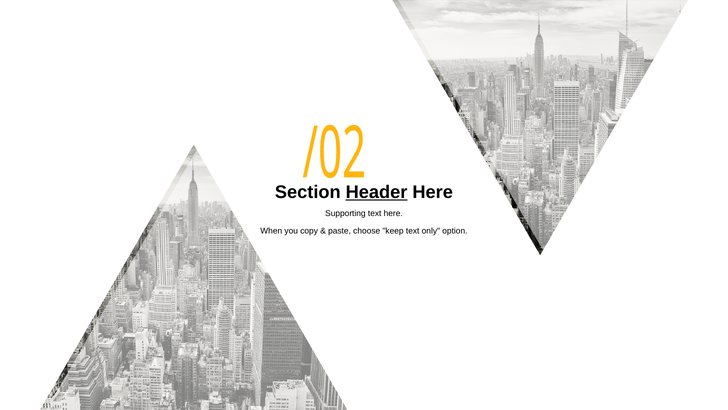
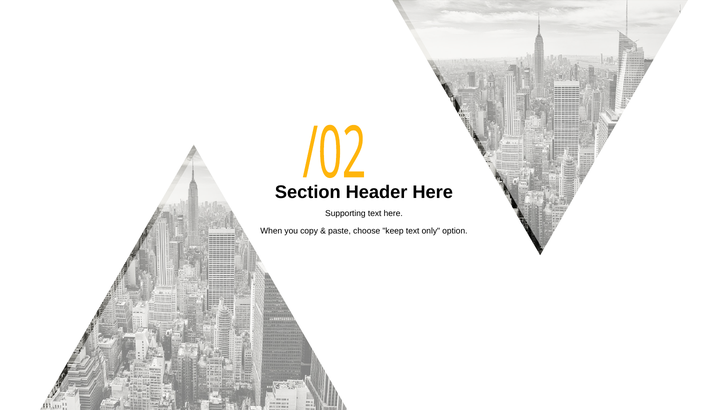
Header underline: present -> none
